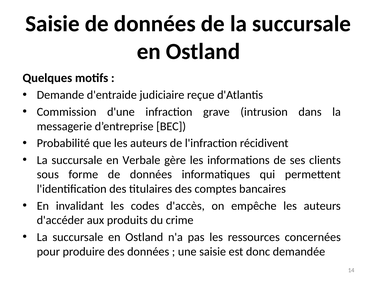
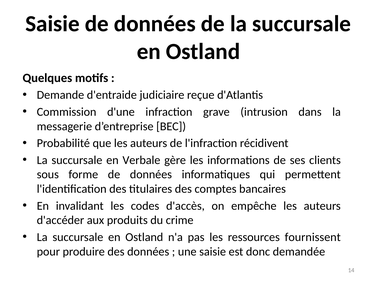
concernées: concernées -> fournissent
